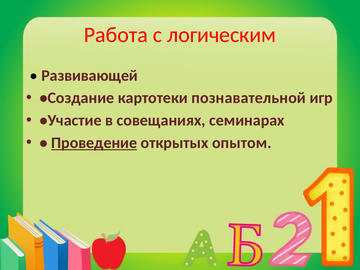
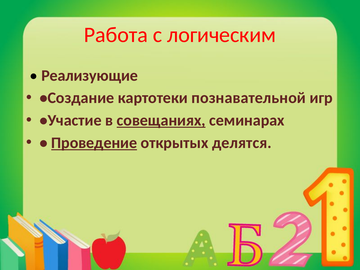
Развивающей: Развивающей -> Реализующие
совещаниях underline: none -> present
опытом: опытом -> делятся
